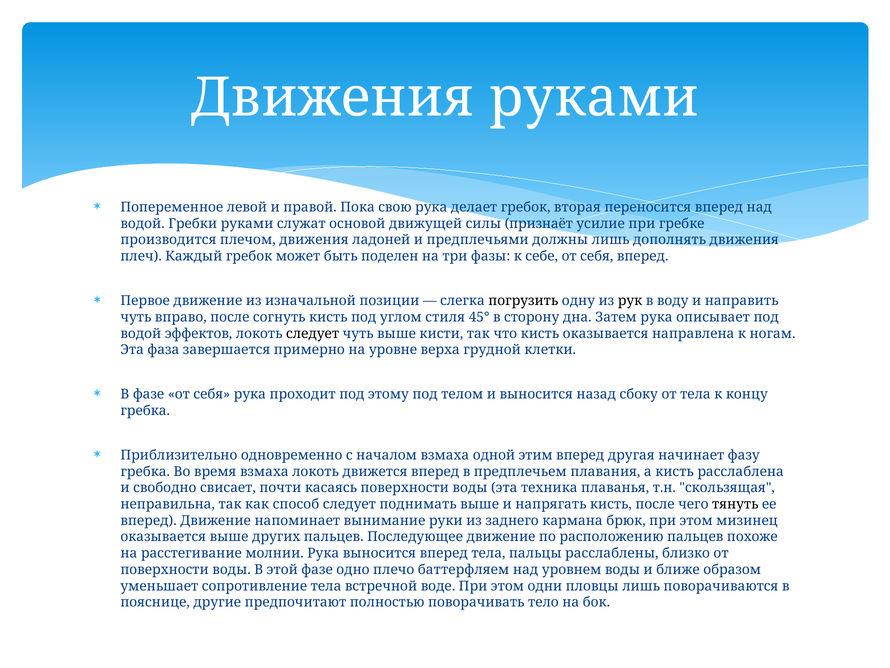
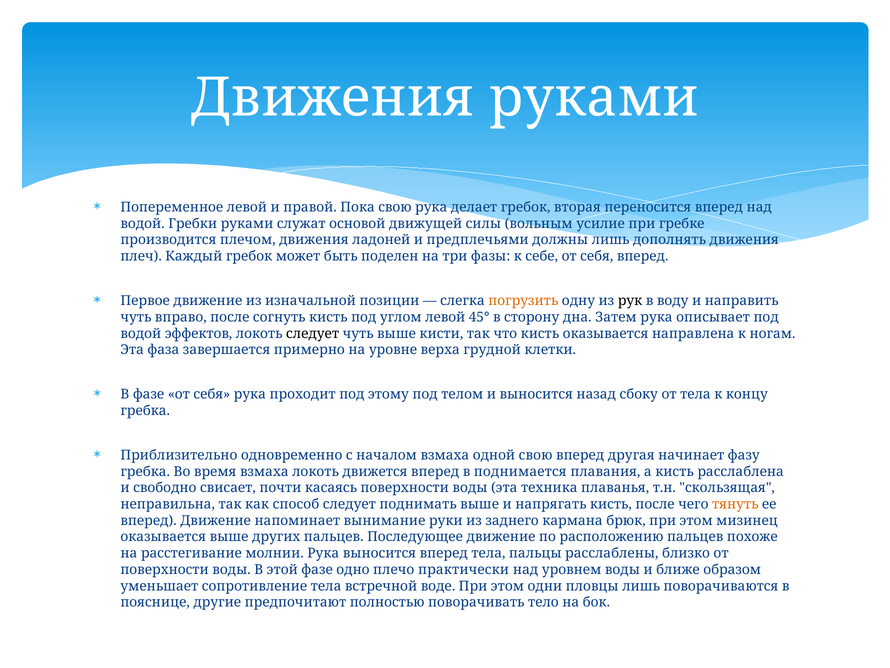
признаёт: признаёт -> вольным
погрузить colour: black -> orange
углом стиля: стиля -> левой
одной этим: этим -> свою
предплечьем: предплечьем -> поднимается
тянуть colour: black -> orange
баттерфляем: баттерфляем -> практически
